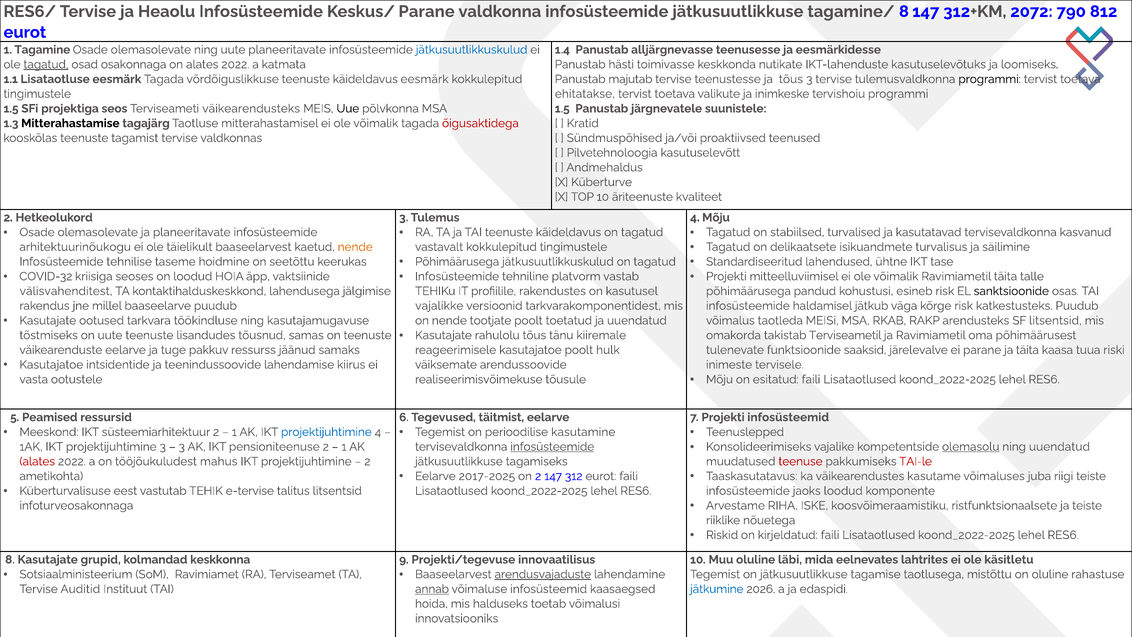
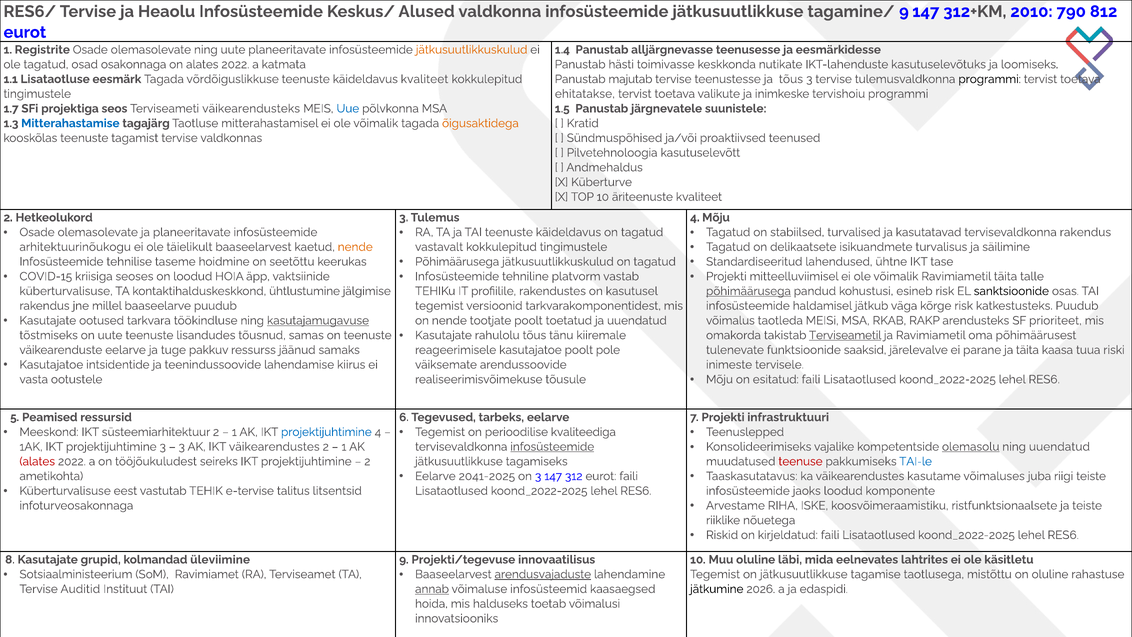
Keskus/ Parane: Parane -> Alused
tagamine/ 8: 8 -> 9
2072: 2072 -> 2010
Tagamine: Tagamine -> Registrite
jätkusuutlikkuskulud at (472, 50) colour: blue -> orange
tagatud at (46, 64) underline: present -> none
käideldavus eesmärk: eesmärk -> kvaliteet
1.5 at (11, 109): 1.5 -> 1.7
Uue colour: black -> blue
Mitterahastamise colour: black -> blue
õigusaktidega colour: red -> orange
tervisevaldkonna kasvanud: kasvanud -> rakendus
COVID-32: COVID-32 -> COVID-15
välisvahenditest at (66, 291): välisvahenditest -> küberturvalisuse
lahendusega: lahendusega -> ühtlustumine
põhimäärusega at (748, 291) underline: none -> present
vajalikke at (439, 306): vajalikke -> tegemist
kasutajamugavuse underline: none -> present
SF litsentsid: litsentsid -> prioriteet
Terviseametil underline: none -> present
hulk: hulk -> pole
täitmist: täitmist -> tarbeks
Projekti infosüsteemid: infosüsteemid -> infrastruktuuri
kasutamine: kasutamine -> kvaliteediga
IKT pensioniteenuse: pensioniteenuse -> väikearendustes
mahus: mahus -> seireks
TAI-le colour: red -> blue
2017-2025: 2017-2025 -> 2041-2025
on 2: 2 -> 3
keskkonna: keskkonna -> üleviimine
jätkumine colour: blue -> black
